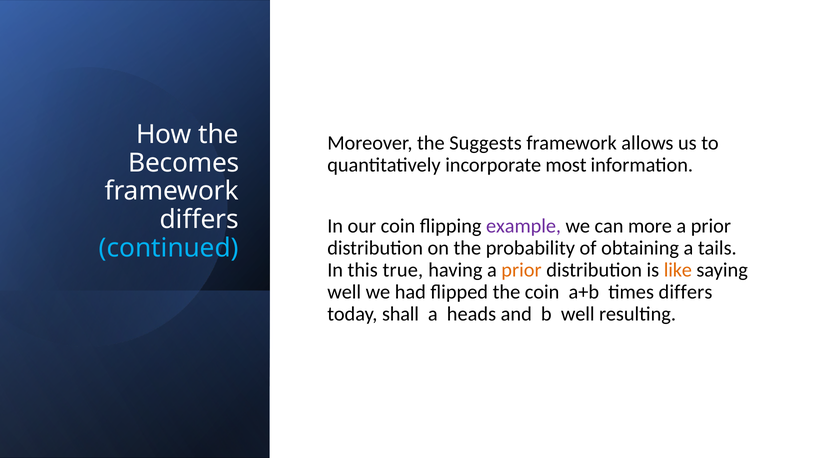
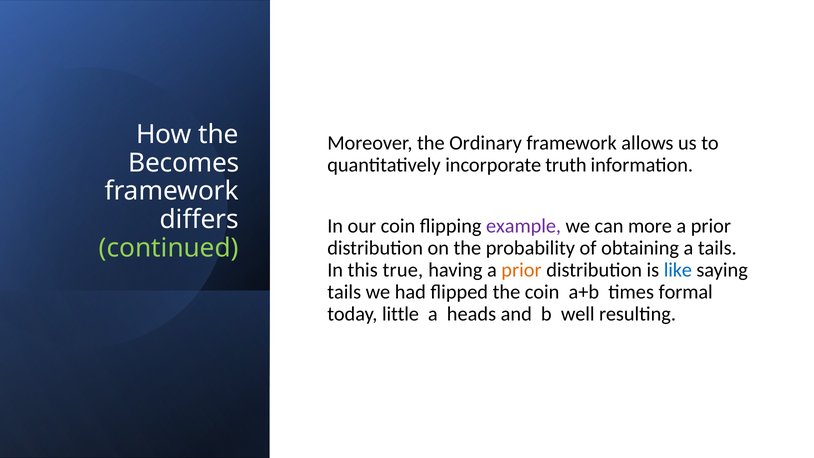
Suggests: Suggests -> Ordinary
most: most -> truth
continued colour: light blue -> light green
like colour: orange -> blue
well at (344, 292): well -> tails
times differs: differs -> formal
shall: shall -> little
